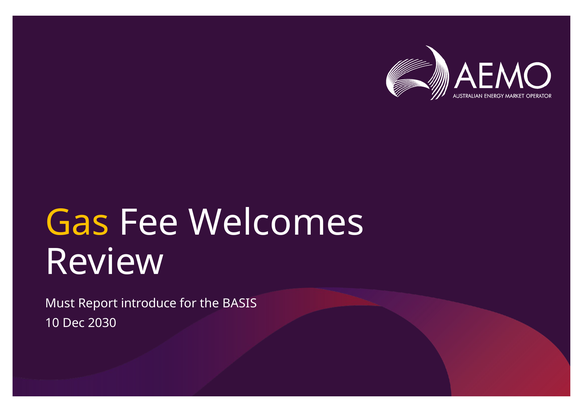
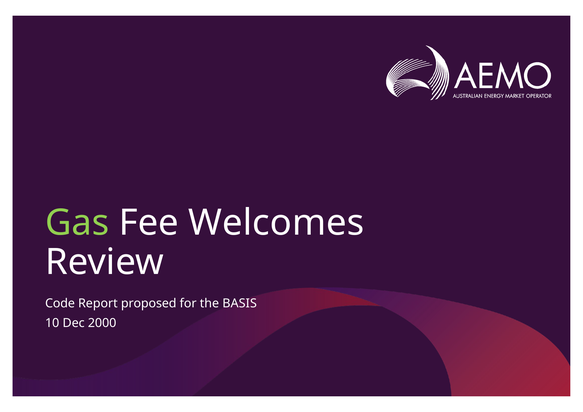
Gas colour: yellow -> light green
Must: Must -> Code
introduce: introduce -> proposed
2030: 2030 -> 2000
